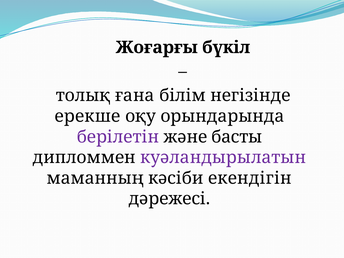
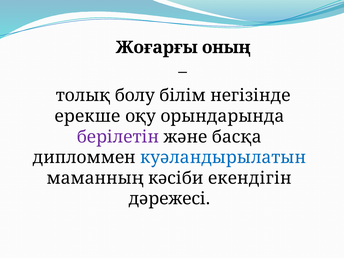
бүкіл: бүкіл -> оның
ғана: ғана -> болу
басты: басты -> басқа
куәландырылатын colour: purple -> blue
